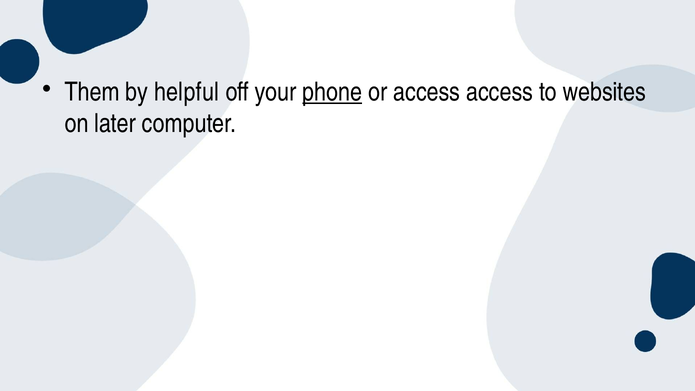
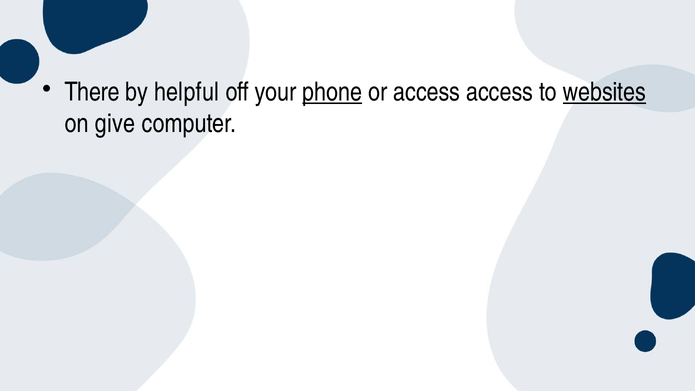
Them: Them -> There
websites underline: none -> present
later: later -> give
